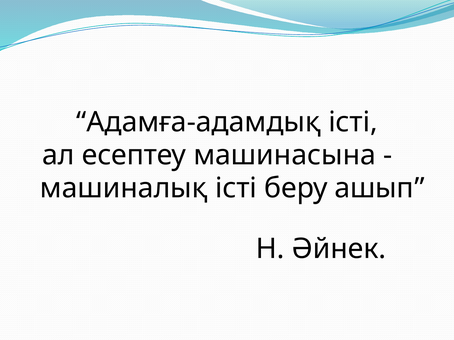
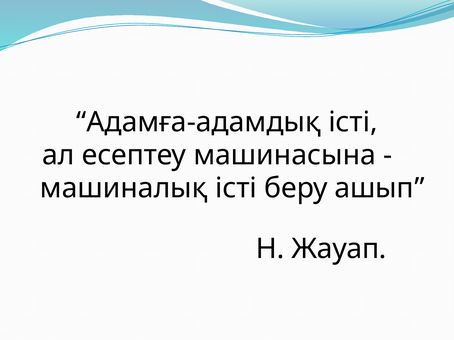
Әйнек: Әйнек -> Жауап
